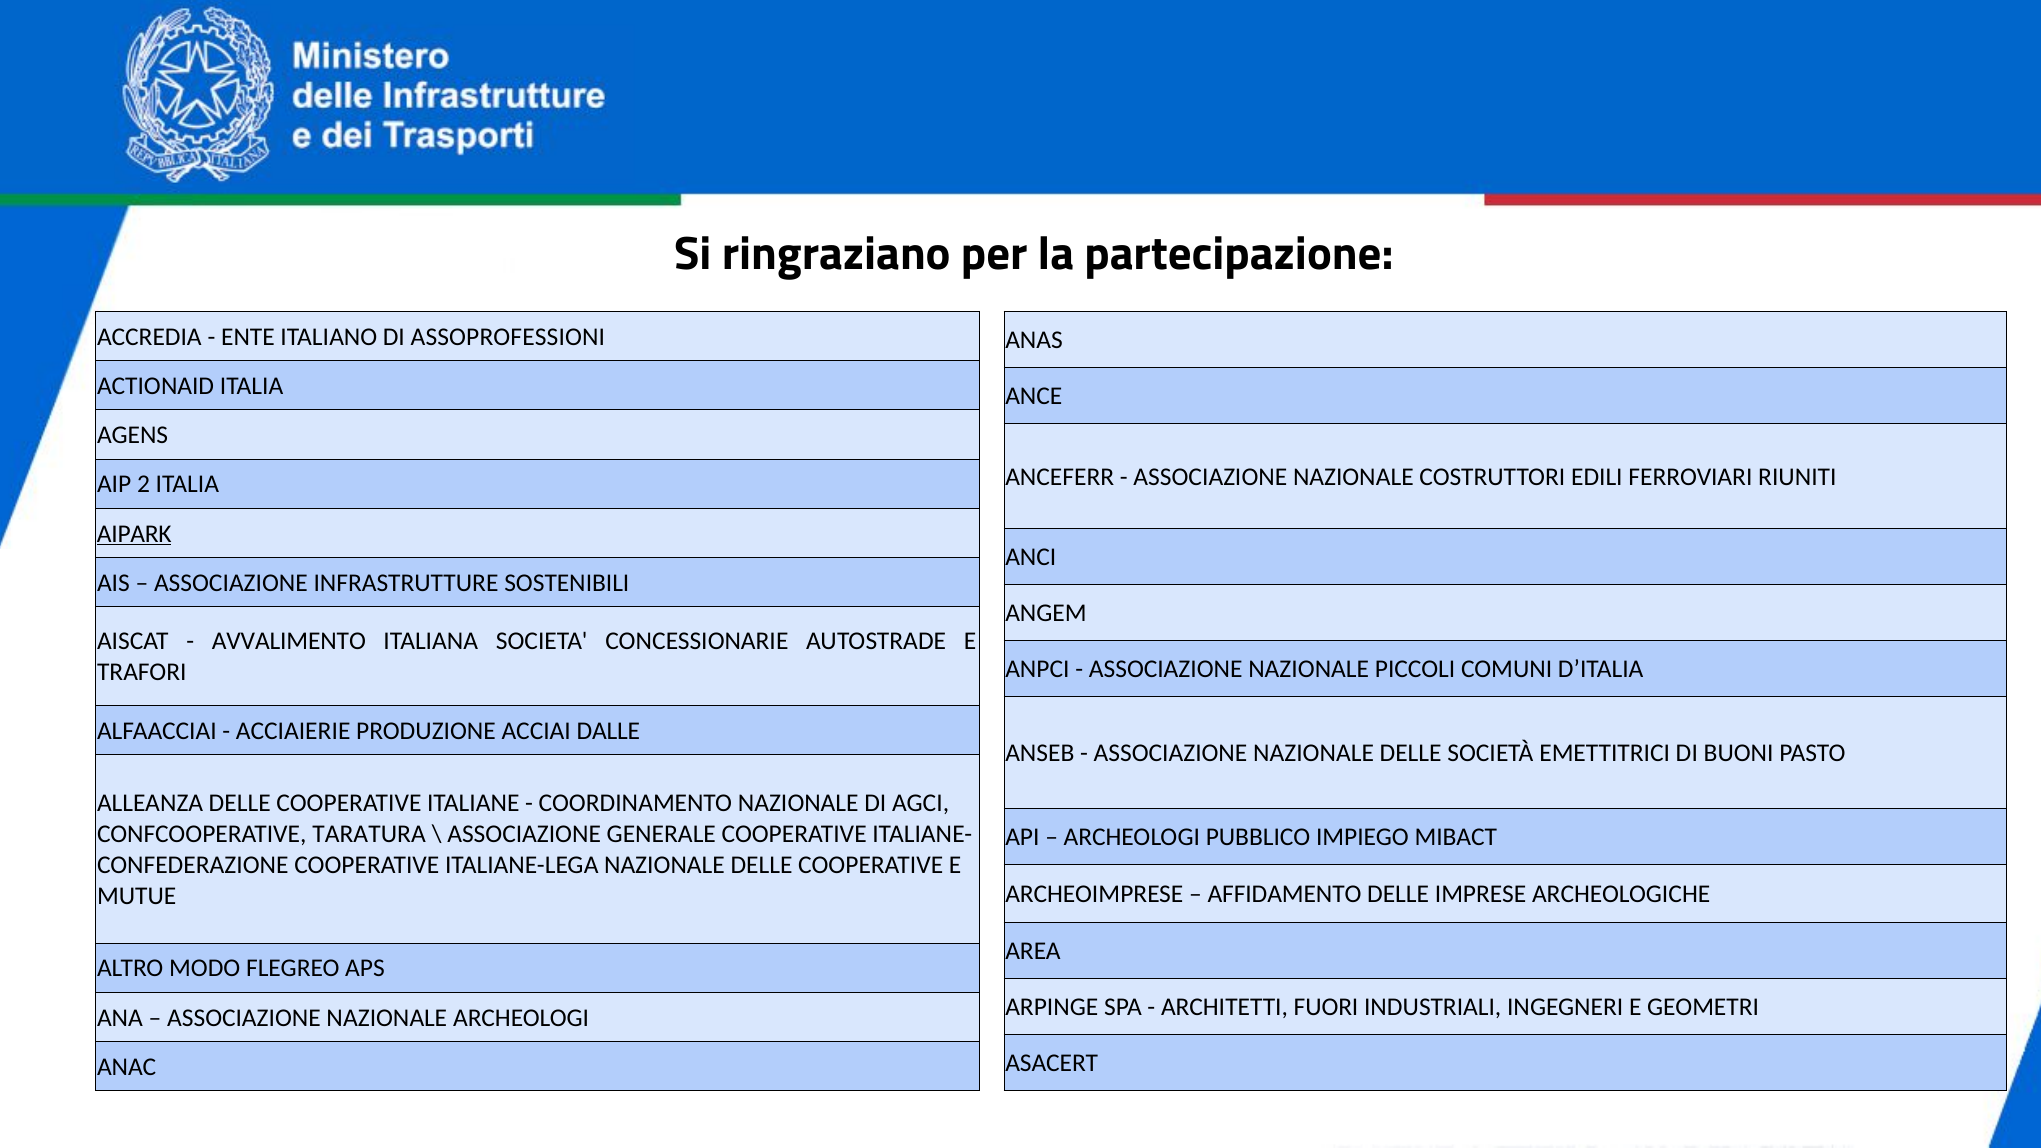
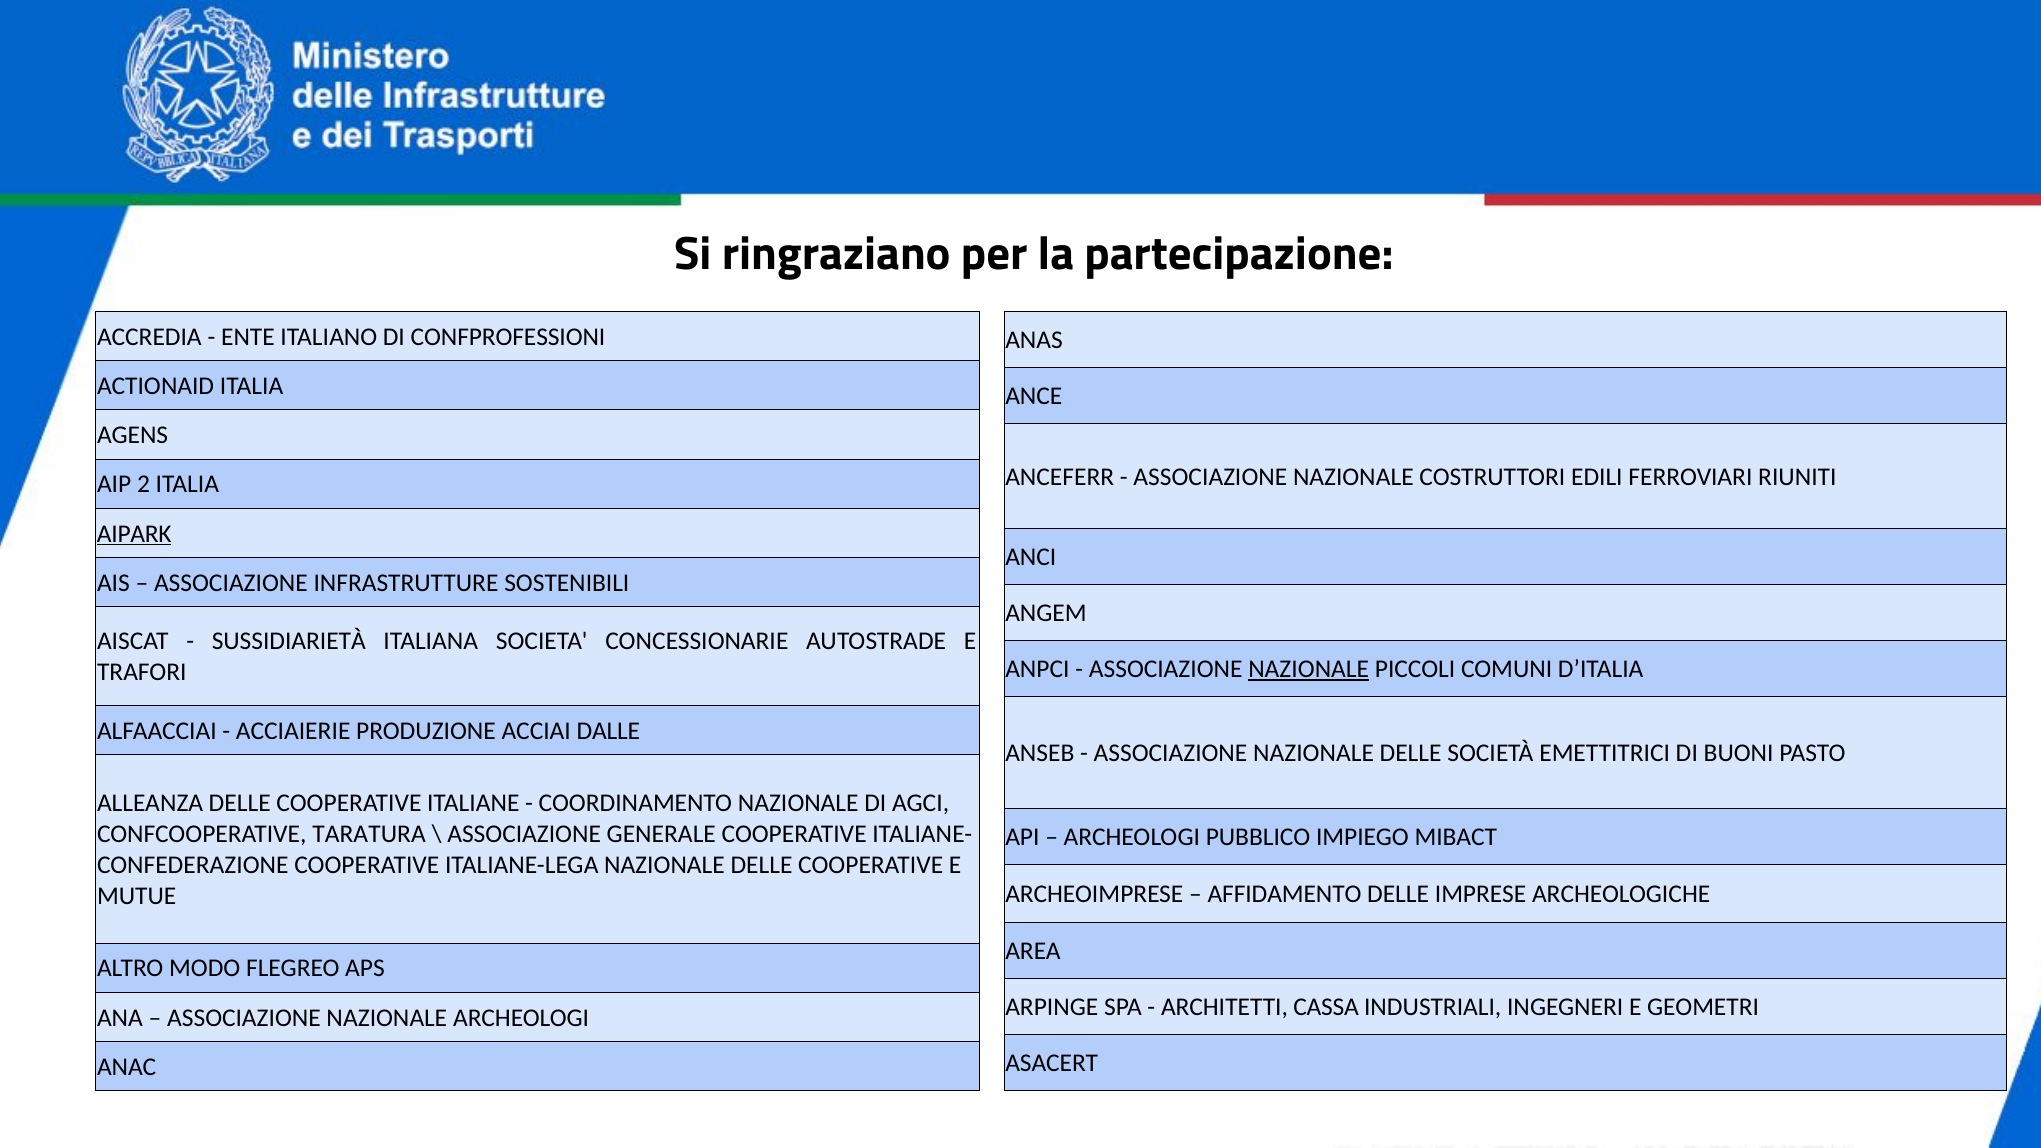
ASSOPROFESSIONI: ASSOPROFESSIONI -> CONFPROFESSIONI
AVVALIMENTO: AVVALIMENTO -> SUSSIDIARIETÀ
NAZIONALE at (1309, 669) underline: none -> present
FUORI: FUORI -> CASSA
